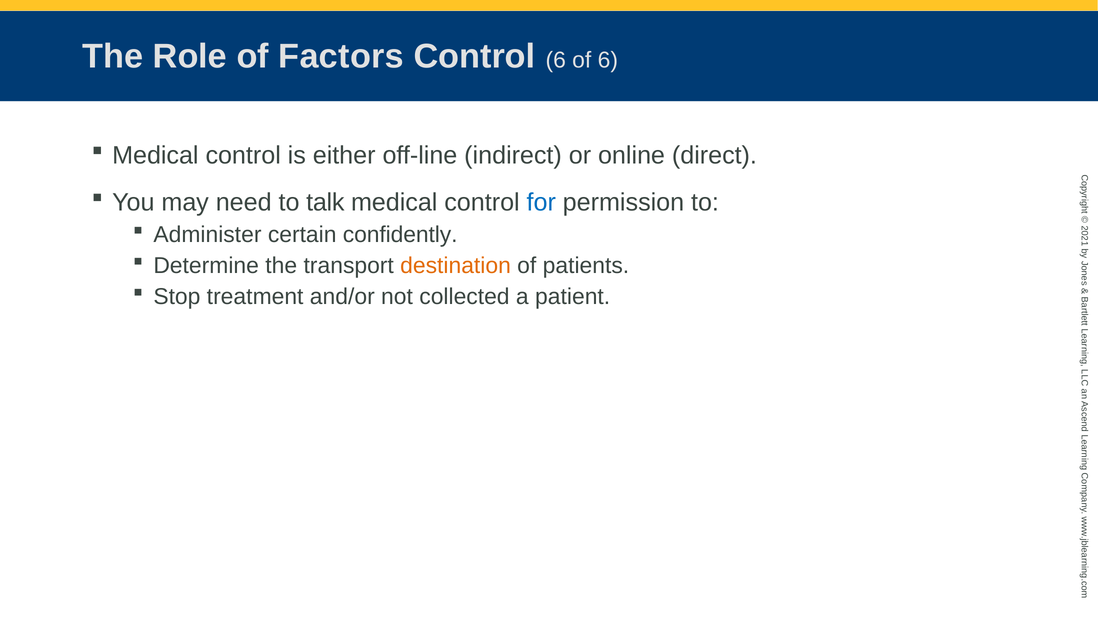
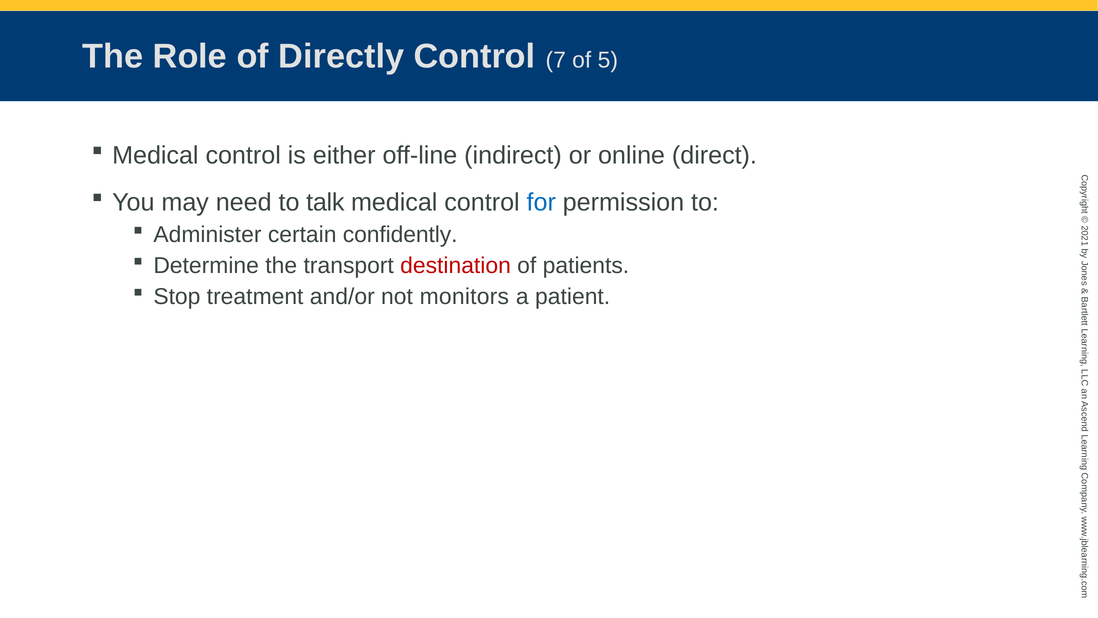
Factors: Factors -> Directly
Control 6: 6 -> 7
of 6: 6 -> 5
destination colour: orange -> red
collected: collected -> monitors
